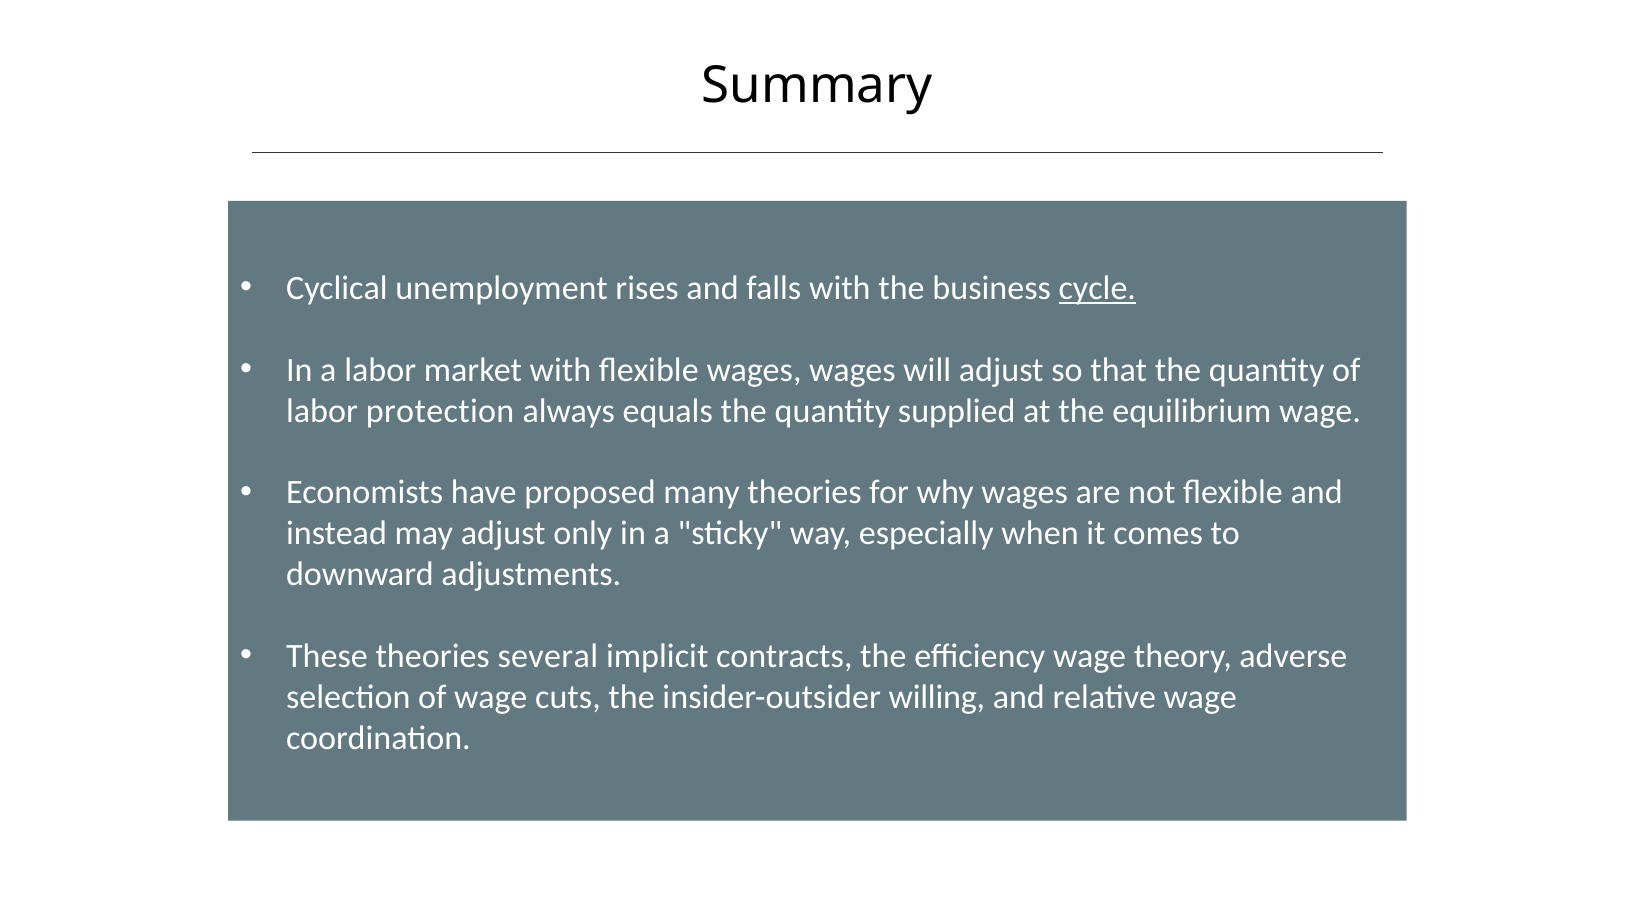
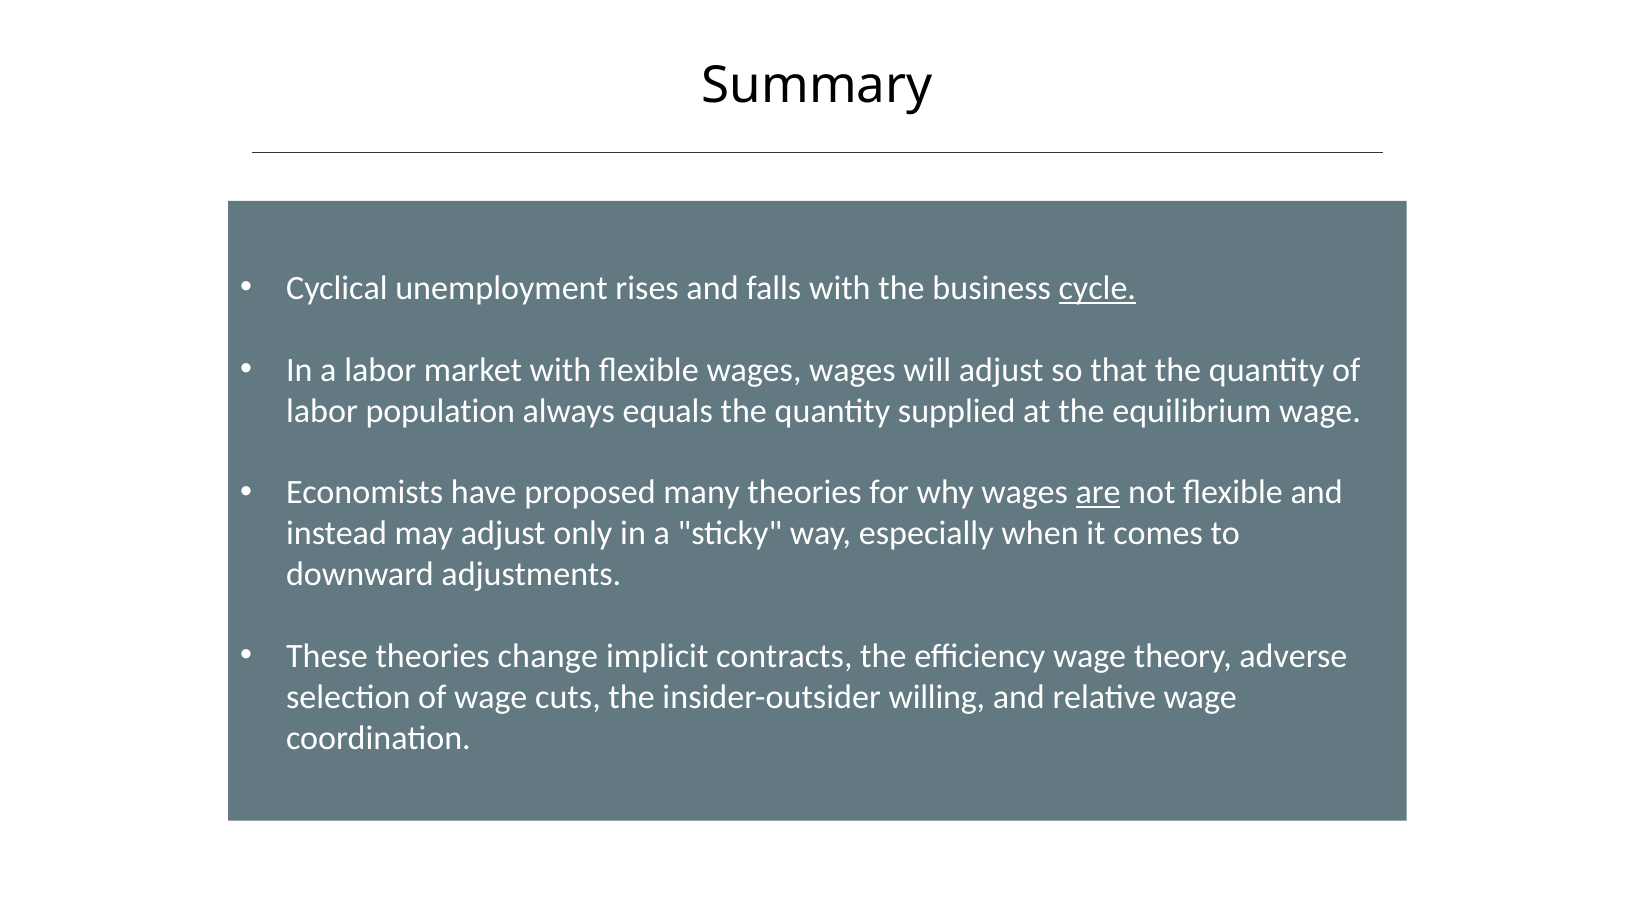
protection: protection -> population
are underline: none -> present
several: several -> change
